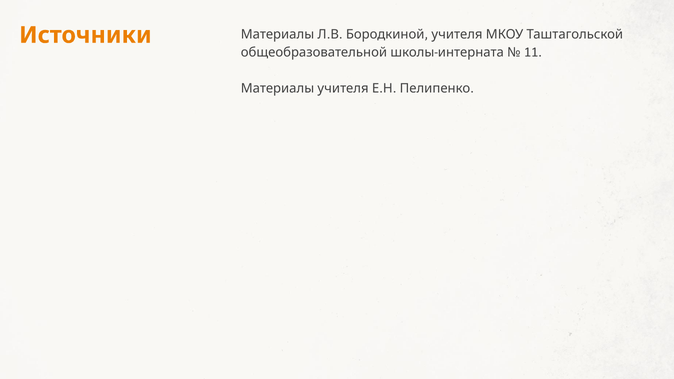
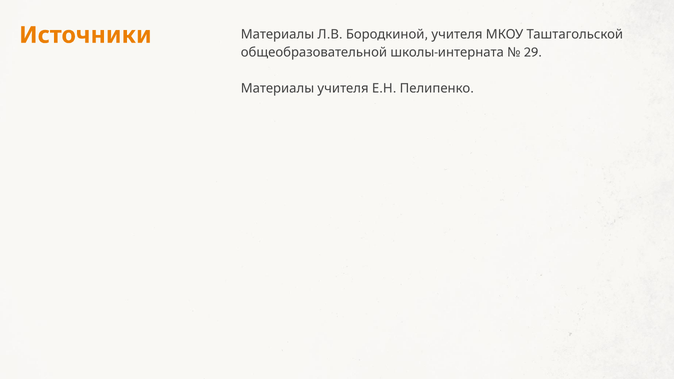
11: 11 -> 29
